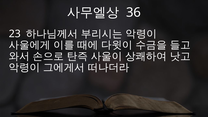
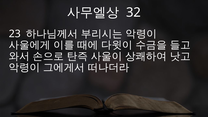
36: 36 -> 32
